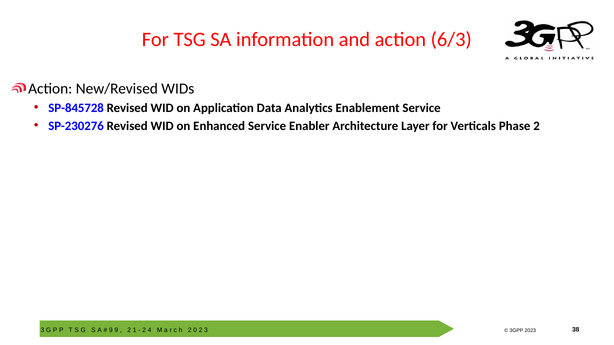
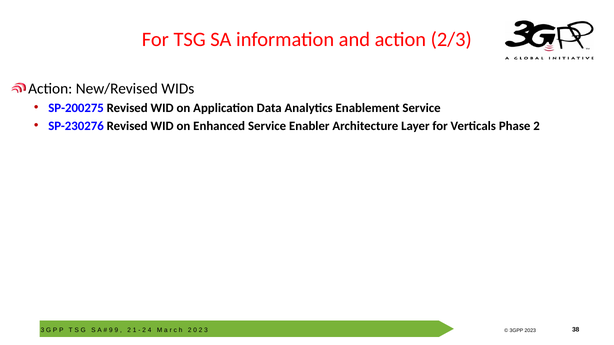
6/3: 6/3 -> 2/3
SP-845728: SP-845728 -> SP-200275
